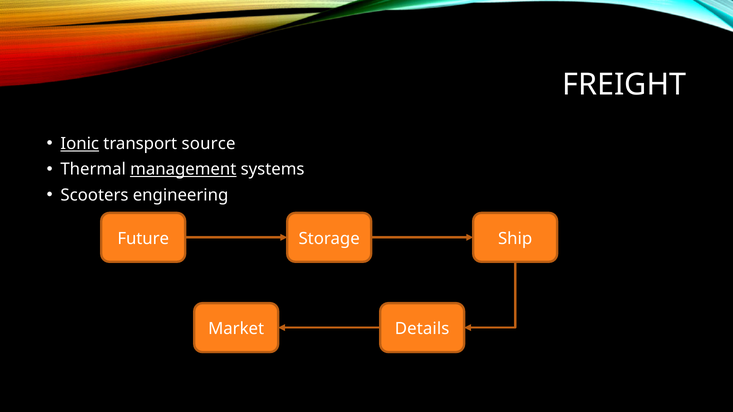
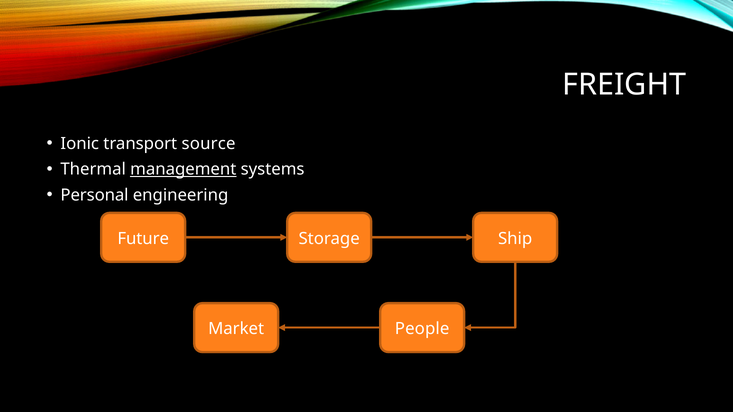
Ionic underline: present -> none
Scooters: Scooters -> Personal
Details: Details -> People
